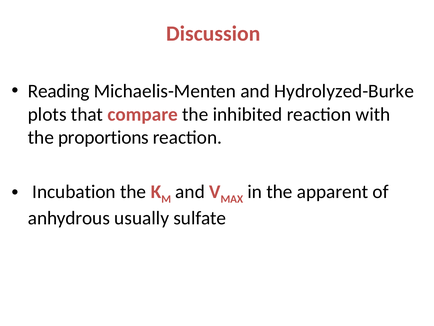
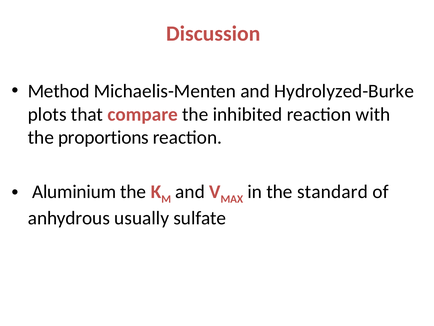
Reading: Reading -> Method
Incubation: Incubation -> Aluminium
apparent: apparent -> standard
